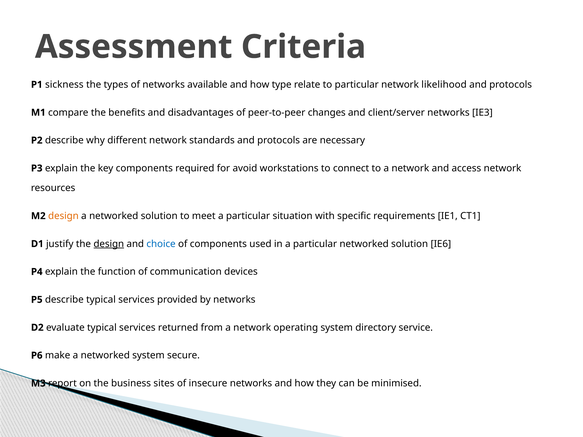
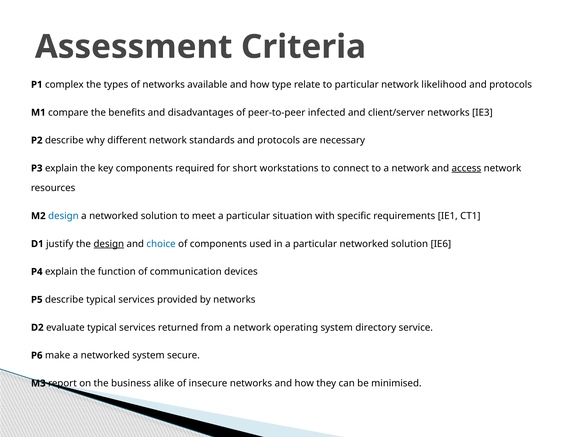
sickness: sickness -> complex
changes: changes -> infected
avoid: avoid -> short
access underline: none -> present
design at (63, 216) colour: orange -> blue
sites: sites -> alike
